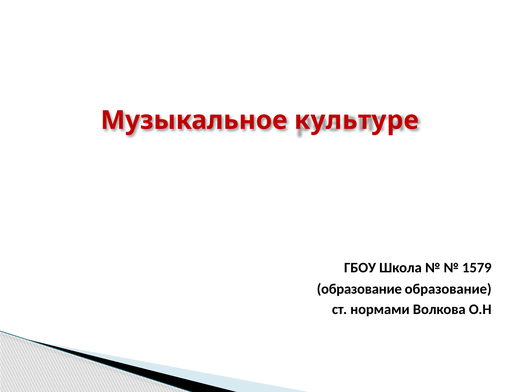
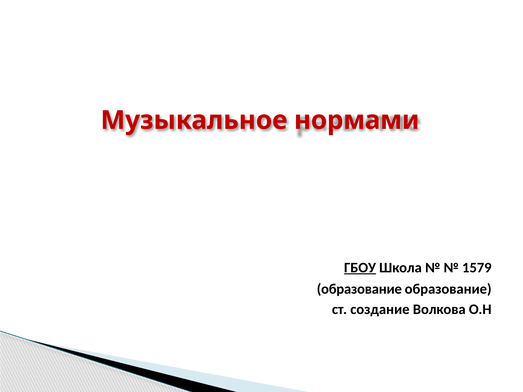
культуре: культуре -> нормами
ГБОУ underline: none -> present
нормами: нормами -> создание
